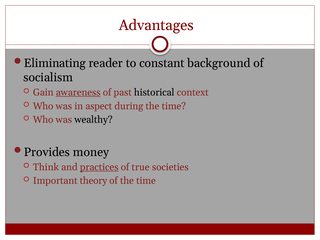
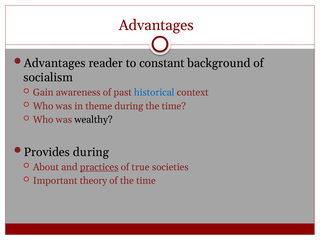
Eliminating at (55, 63): Eliminating -> Advantages
awareness underline: present -> none
historical colour: black -> blue
aspect: aspect -> theme
Provides money: money -> during
Think: Think -> About
